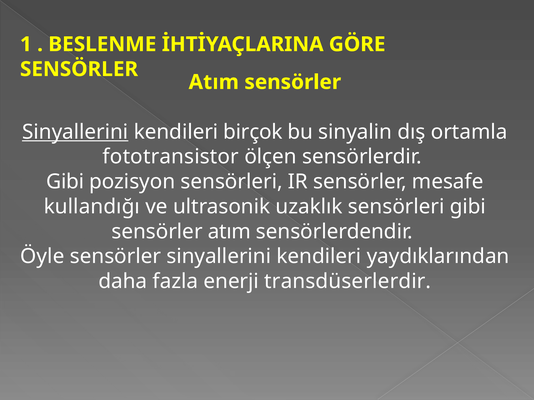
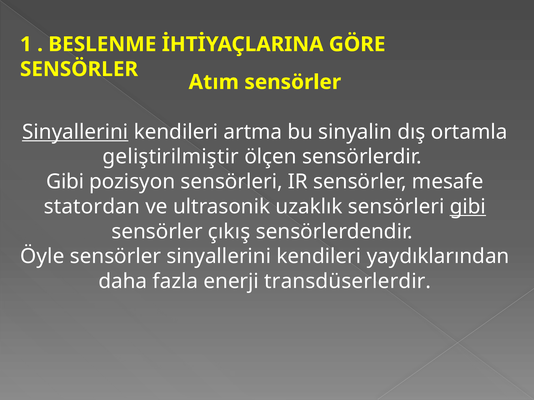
birçok: birçok -> artma
fototransistor: fototransistor -> geliştirilmiştir
kullandığı: kullandığı -> statordan
gibi at (468, 207) underline: none -> present
atım at (229, 232): atım -> çıkış
